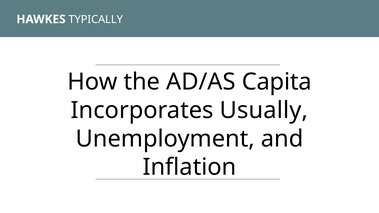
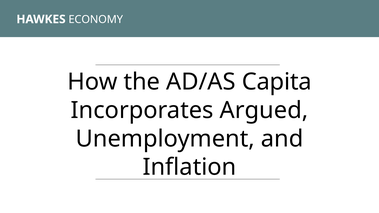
TYPICALLY: TYPICALLY -> ECONOMY
Usually: Usually -> Argued
